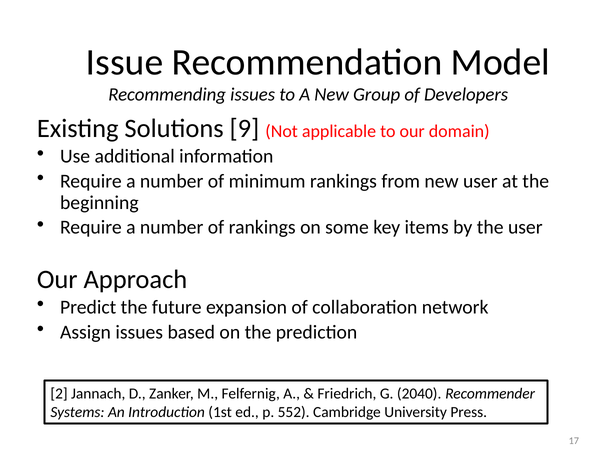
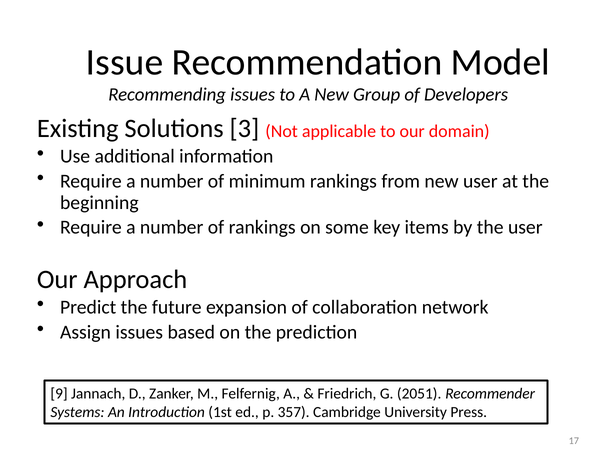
9: 9 -> 3
2: 2 -> 9
2040: 2040 -> 2051
552: 552 -> 357
